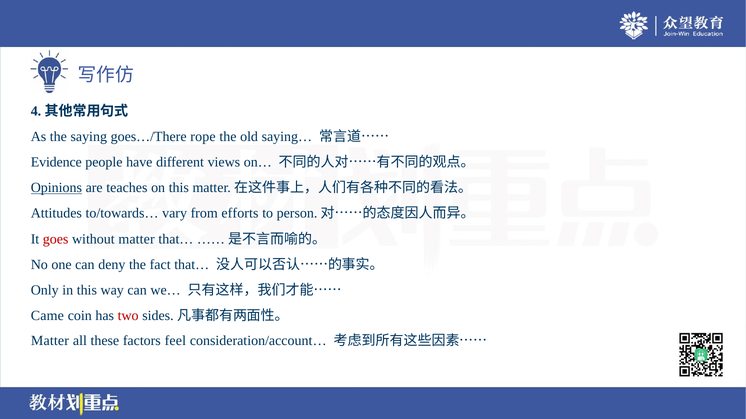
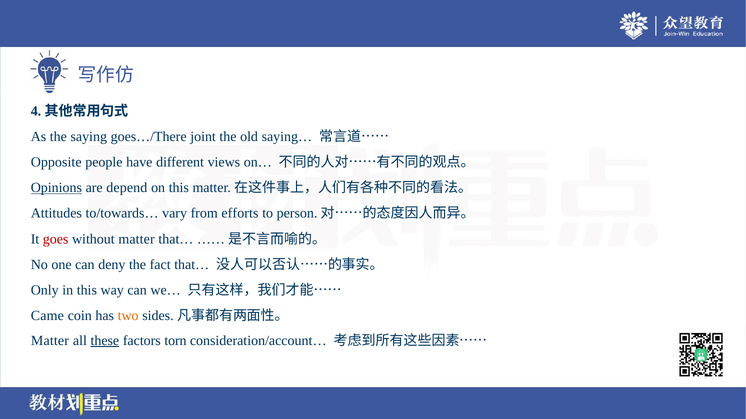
rope: rope -> joint
Evidence: Evidence -> Opposite
teaches: teaches -> depend
two colour: red -> orange
these underline: none -> present
feel: feel -> torn
